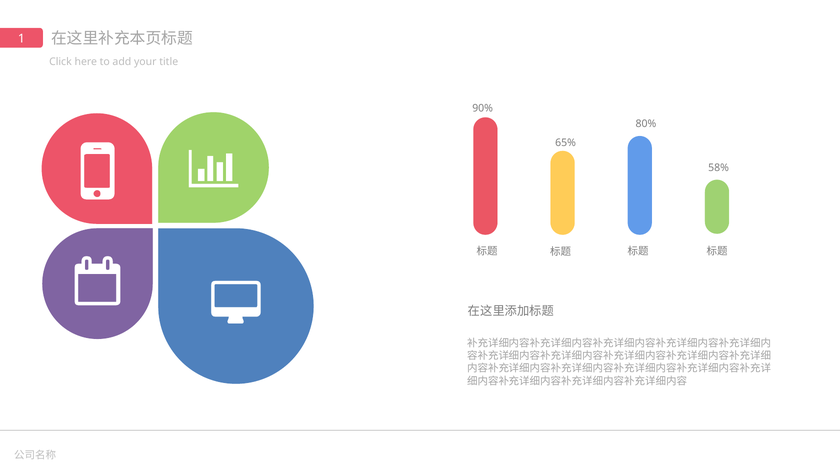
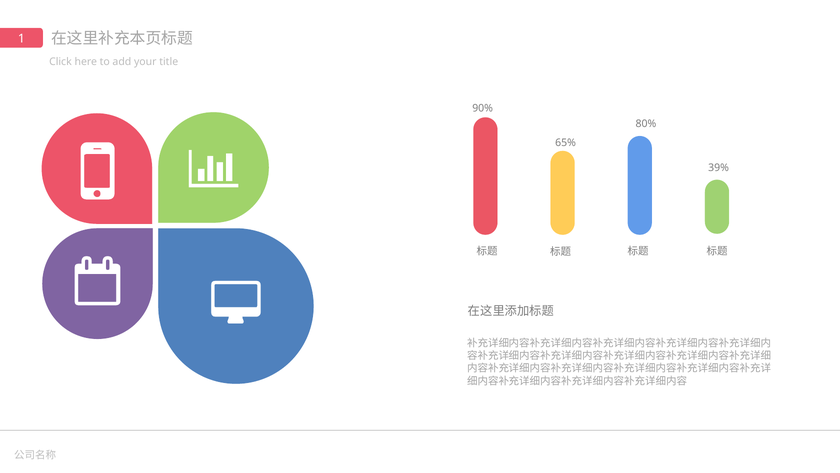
58%: 58% -> 39%
